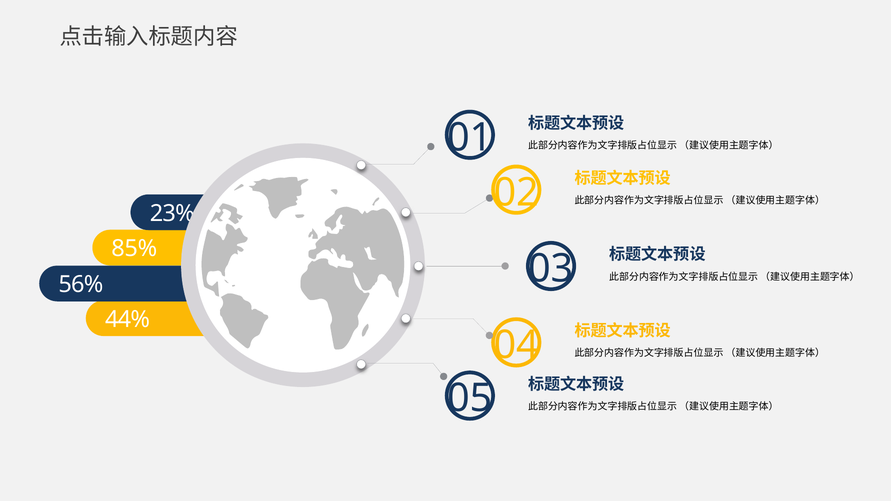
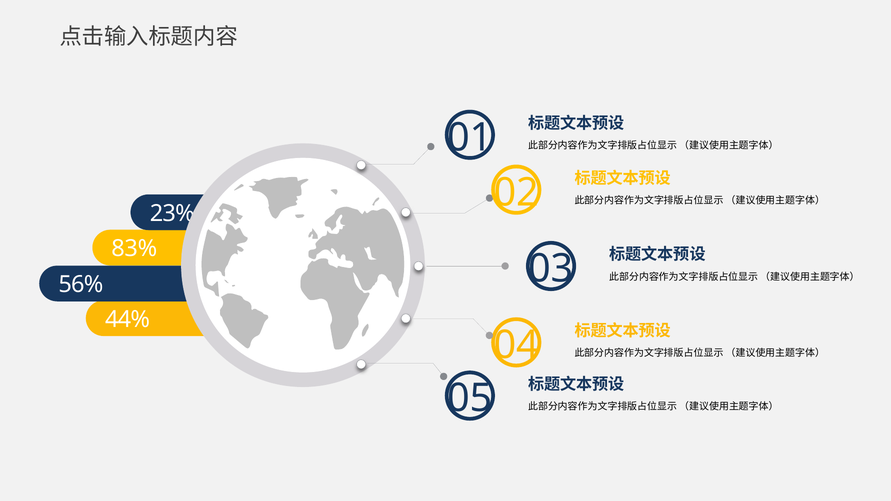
85%: 85% -> 83%
